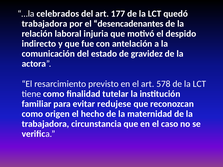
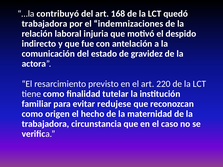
celebrados: celebrados -> contribuyó
177: 177 -> 168
desencadenantes: desencadenantes -> indemnizaciones
578: 578 -> 220
